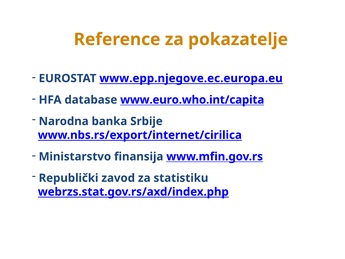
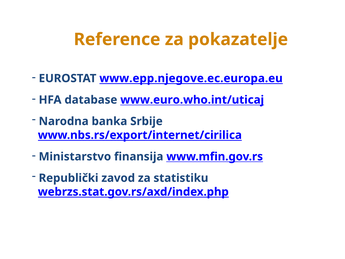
www.euro.who.int/capita: www.euro.who.int/capita -> www.euro.who.int/uticaj
